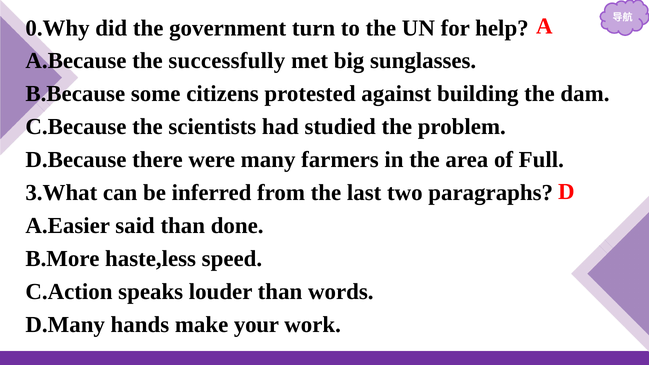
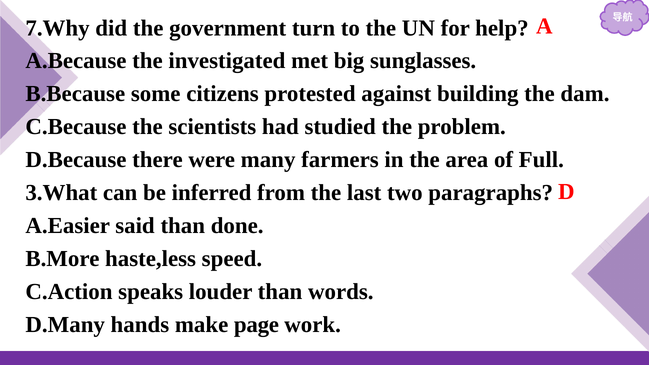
0.Why: 0.Why -> 7.Why
successfully: successfully -> investigated
your: your -> page
